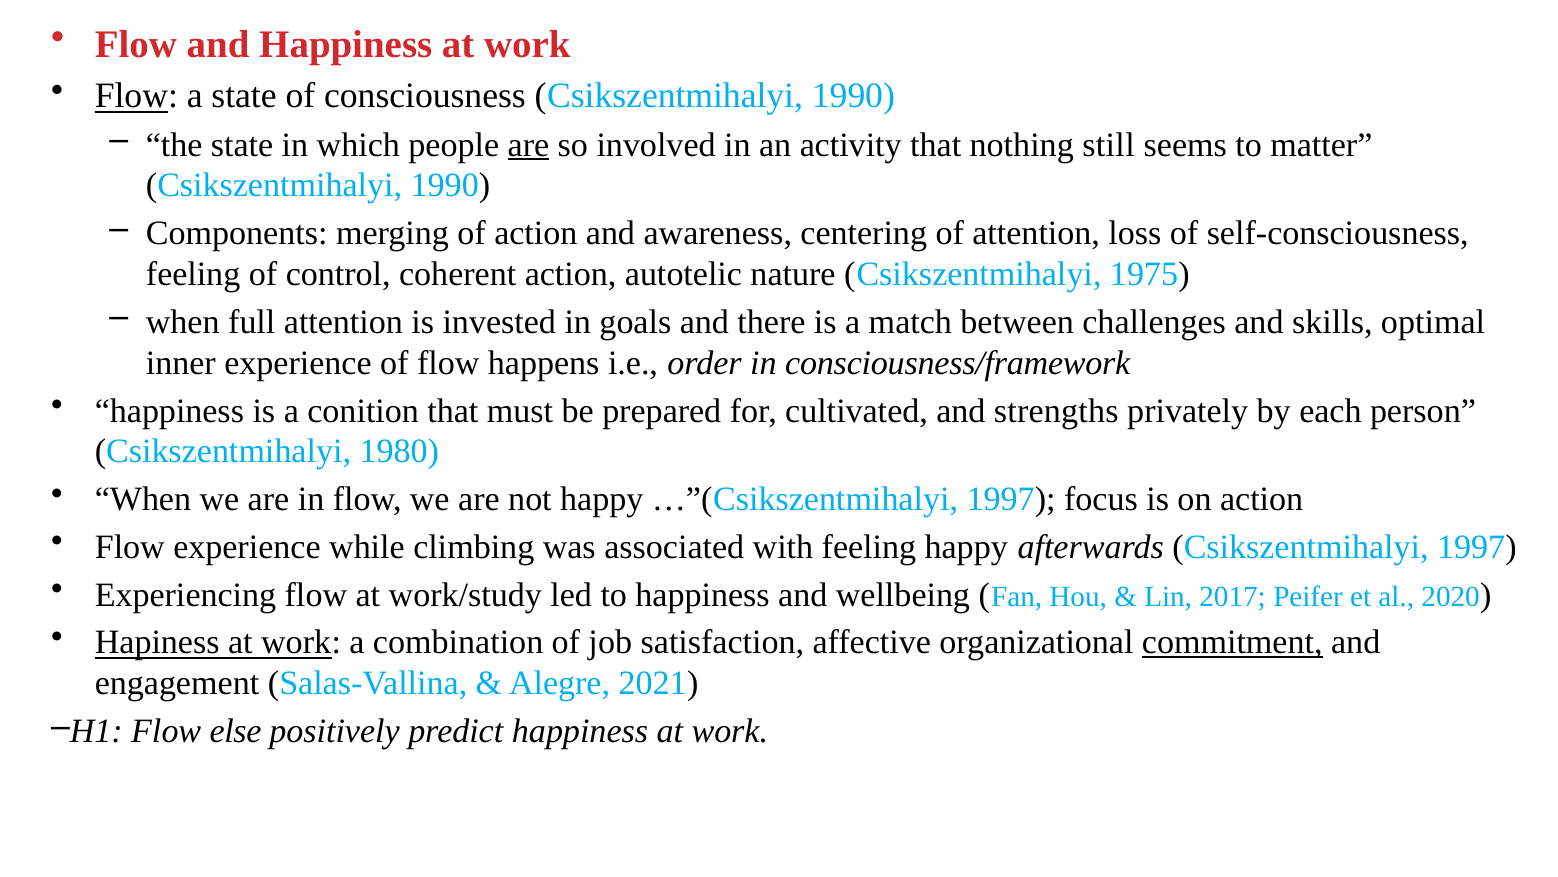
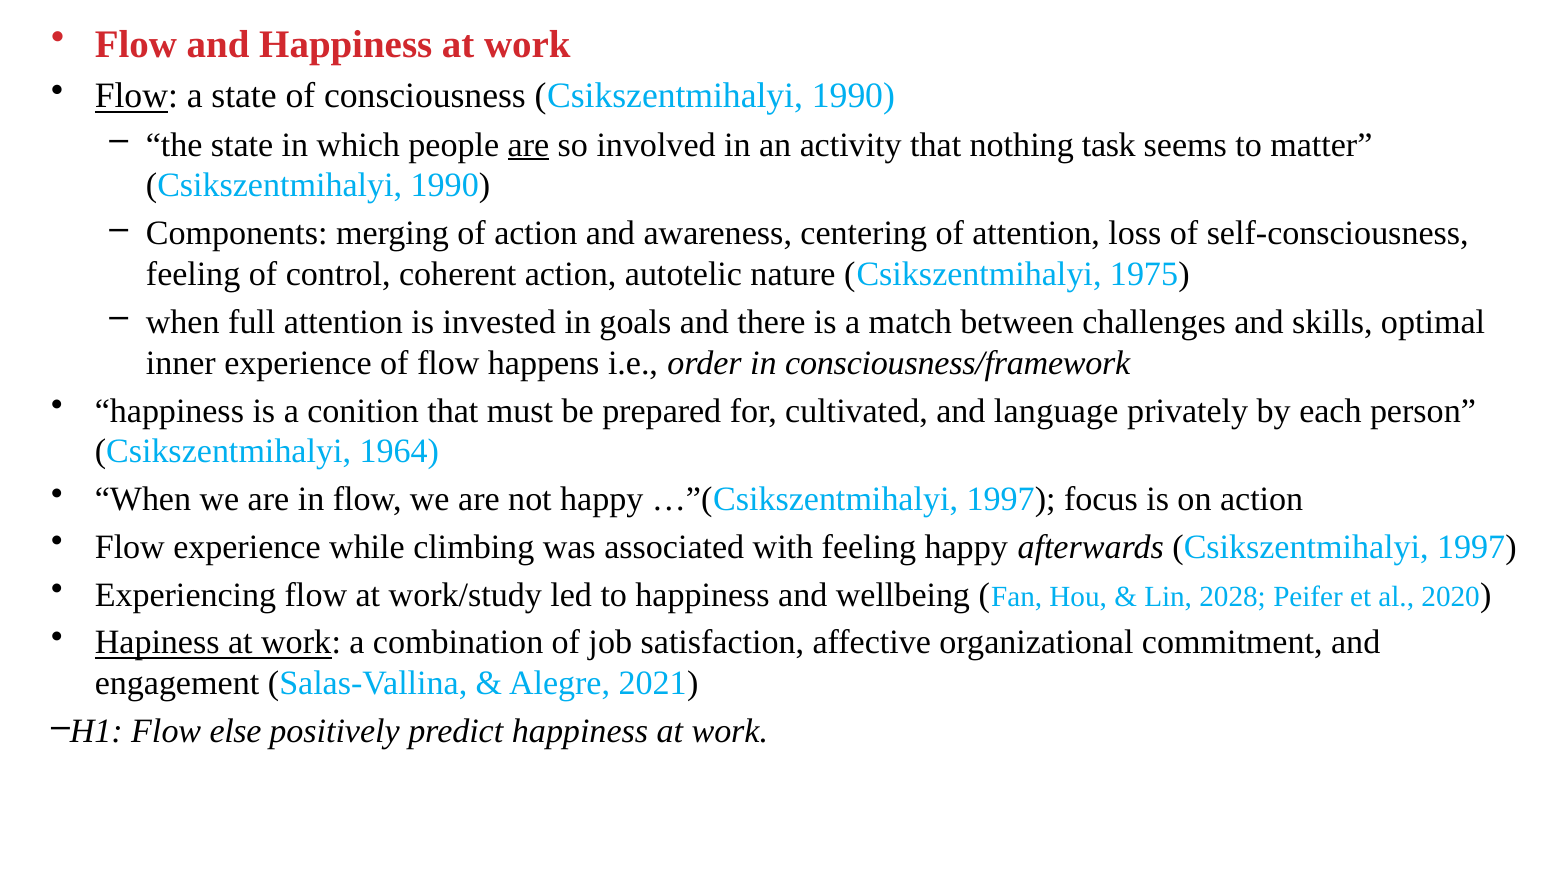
still: still -> task
strengths: strengths -> language
1980: 1980 -> 1964
2017: 2017 -> 2028
commitment underline: present -> none
